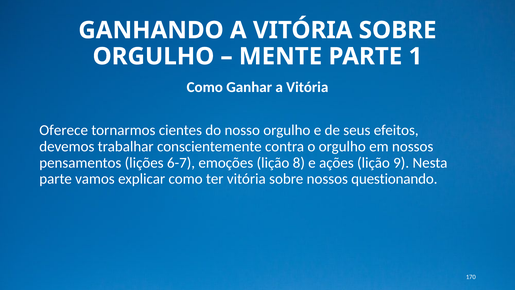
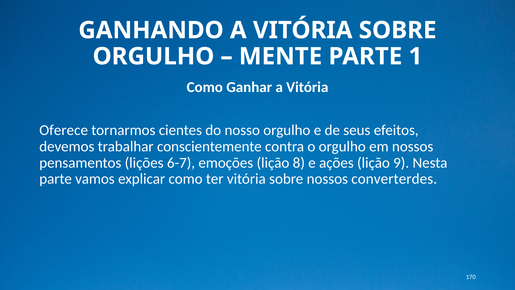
questionando: questionando -> converterdes
